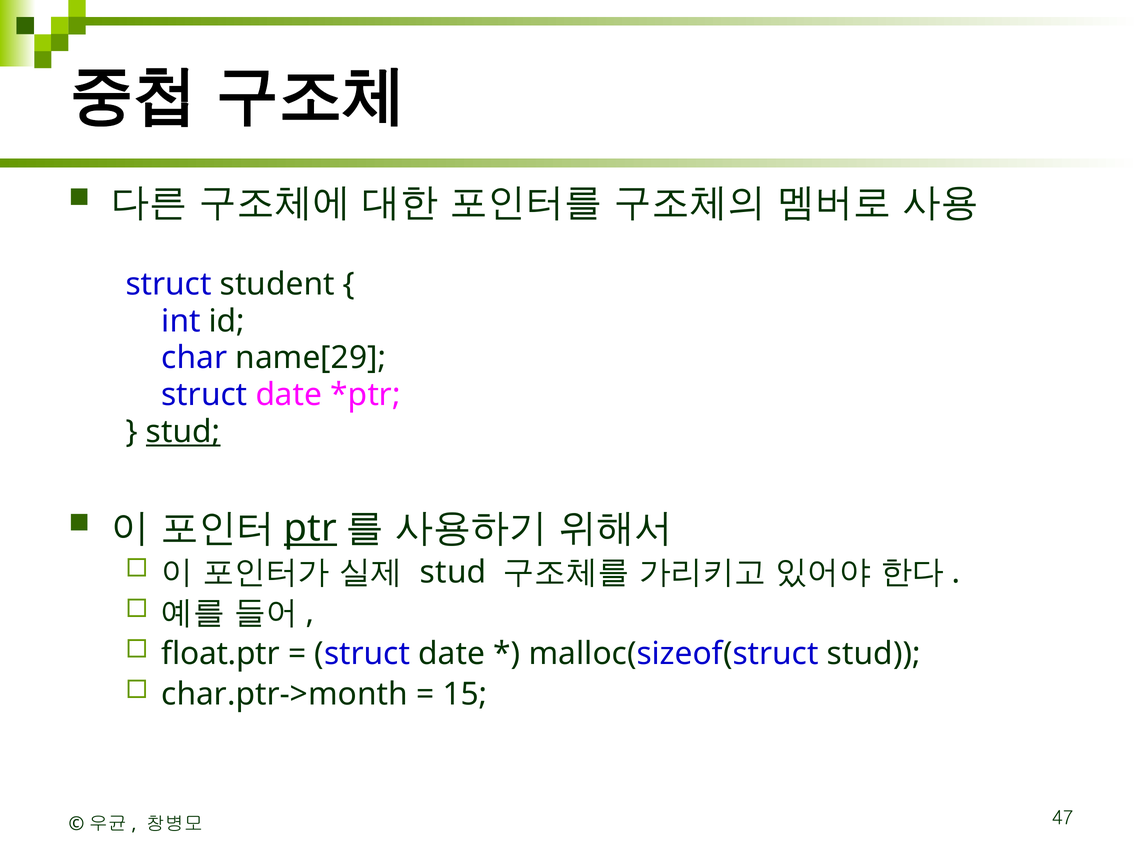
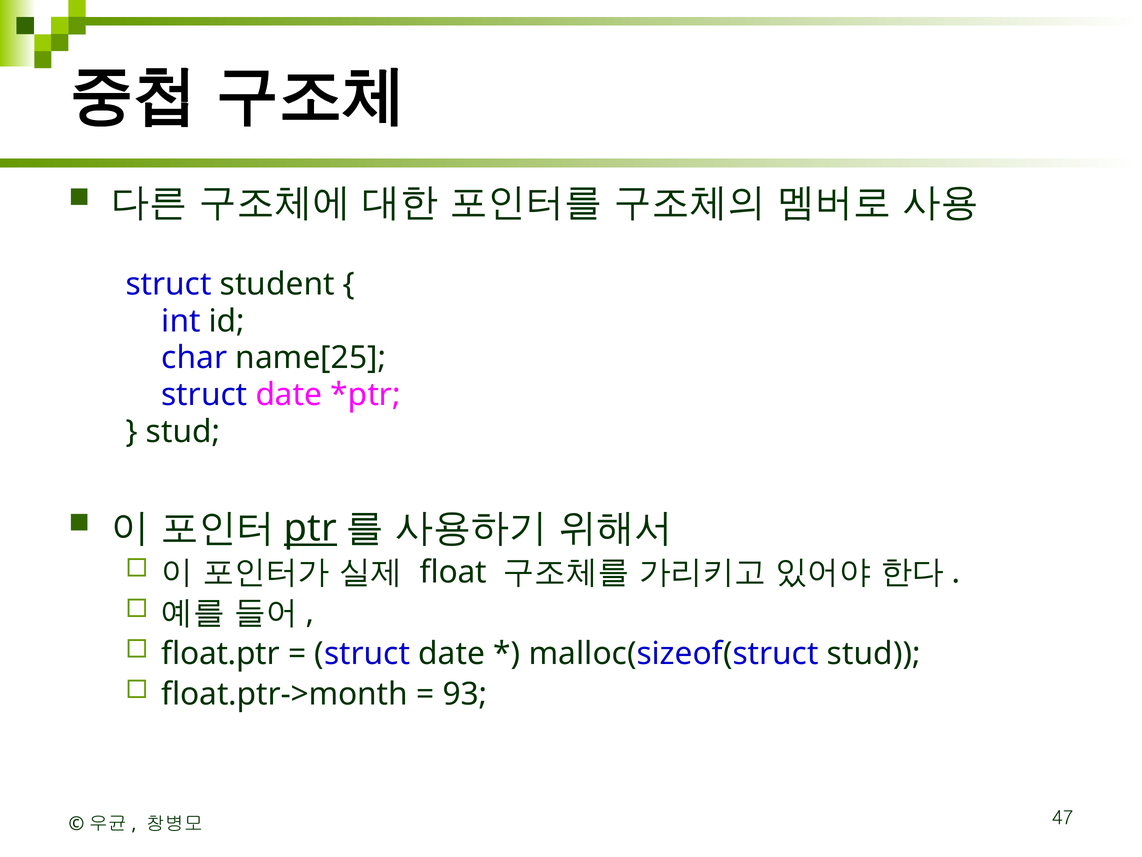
name[29: name[29 -> name[25
stud at (183, 431) underline: present -> none
stud at (453, 572): stud -> float
char.ptr->month: char.ptr->month -> float.ptr->month
15: 15 -> 93
